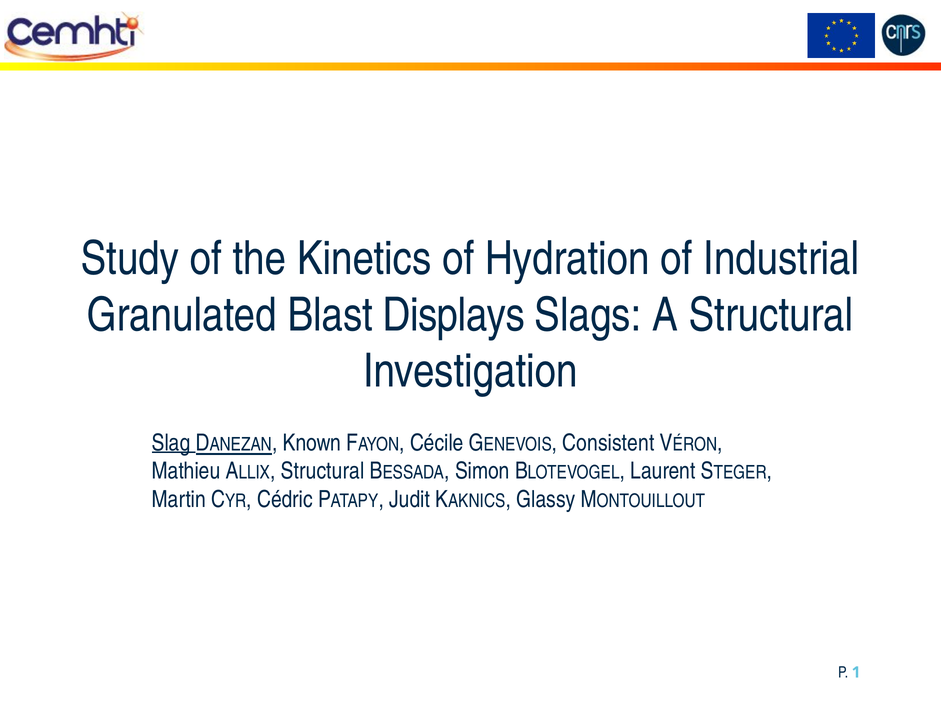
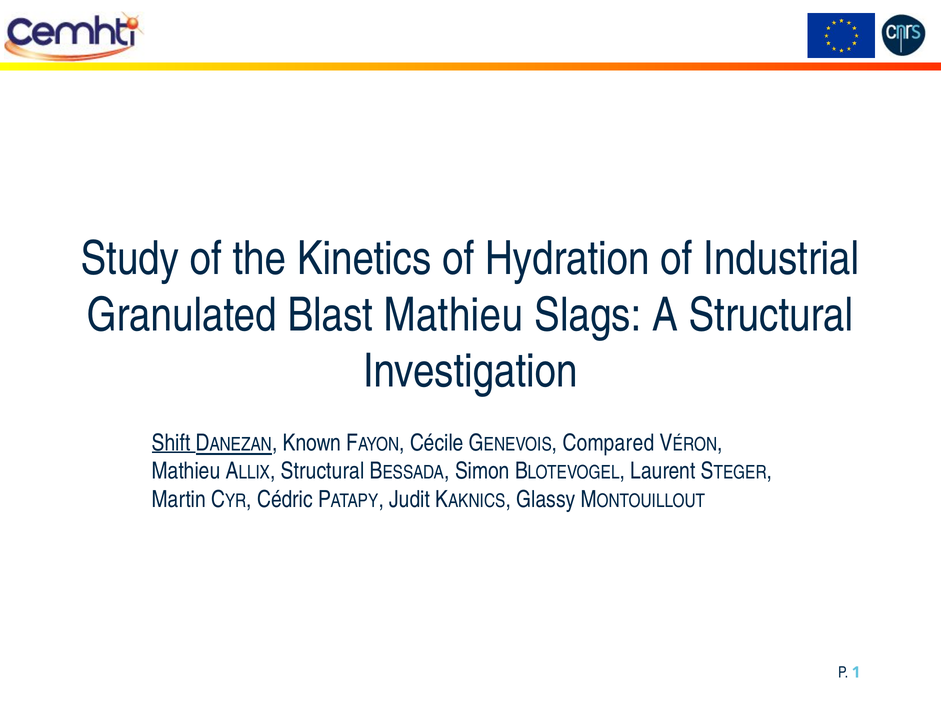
Blast Displays: Displays -> Mathieu
Slag: Slag -> Shift
Consistent: Consistent -> Compared
